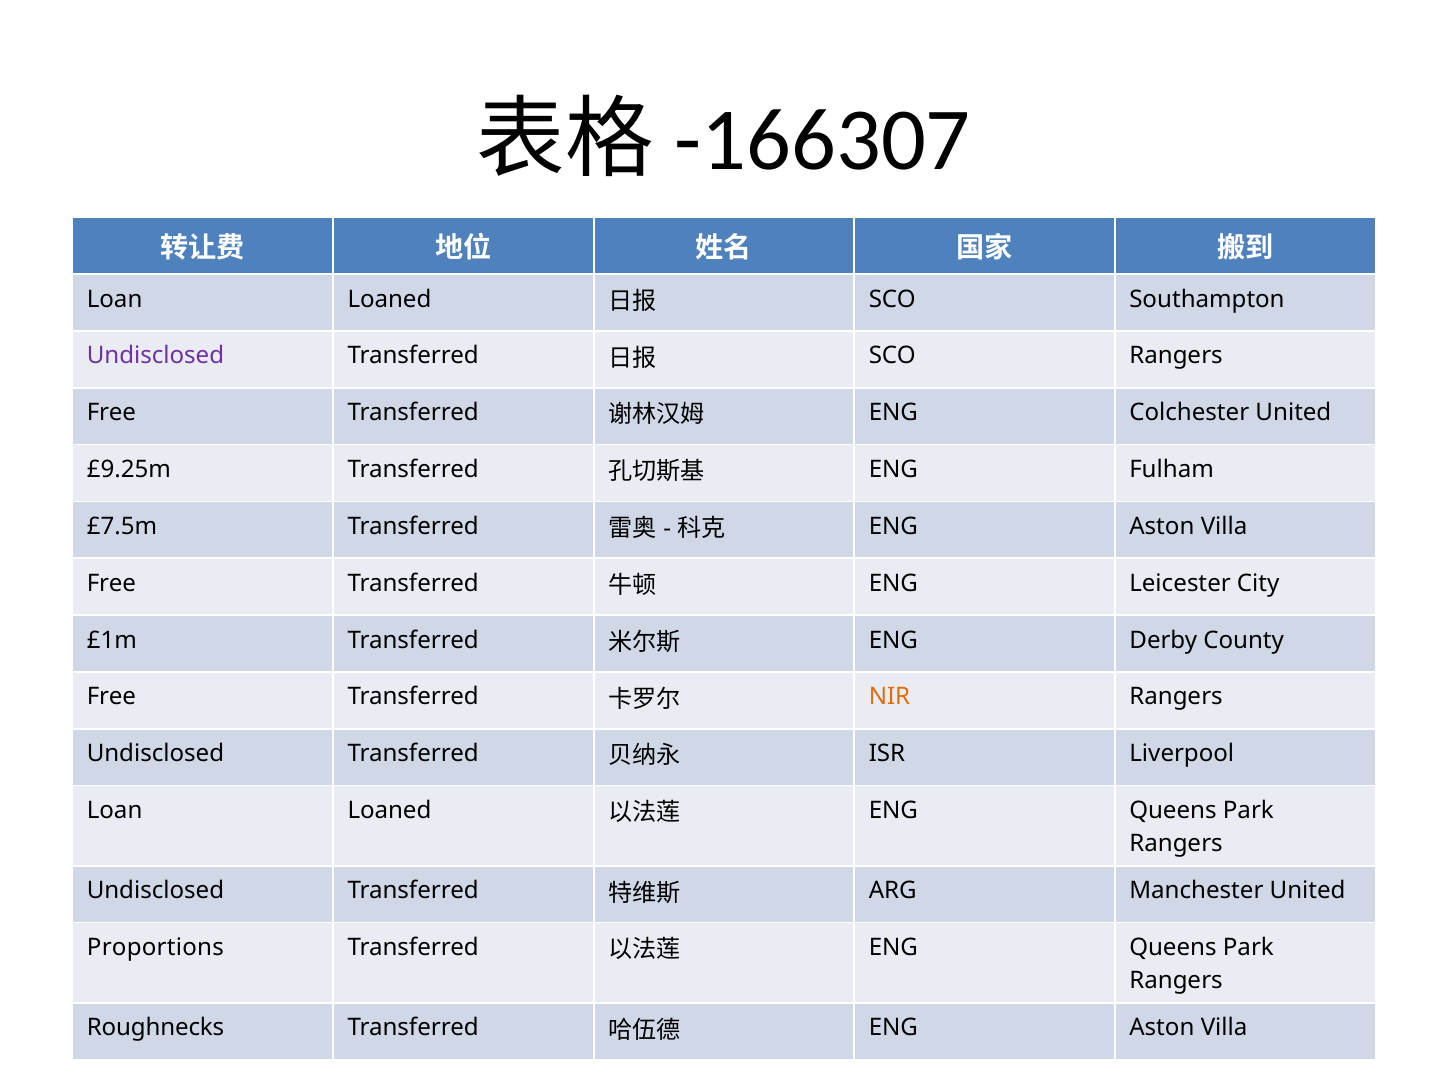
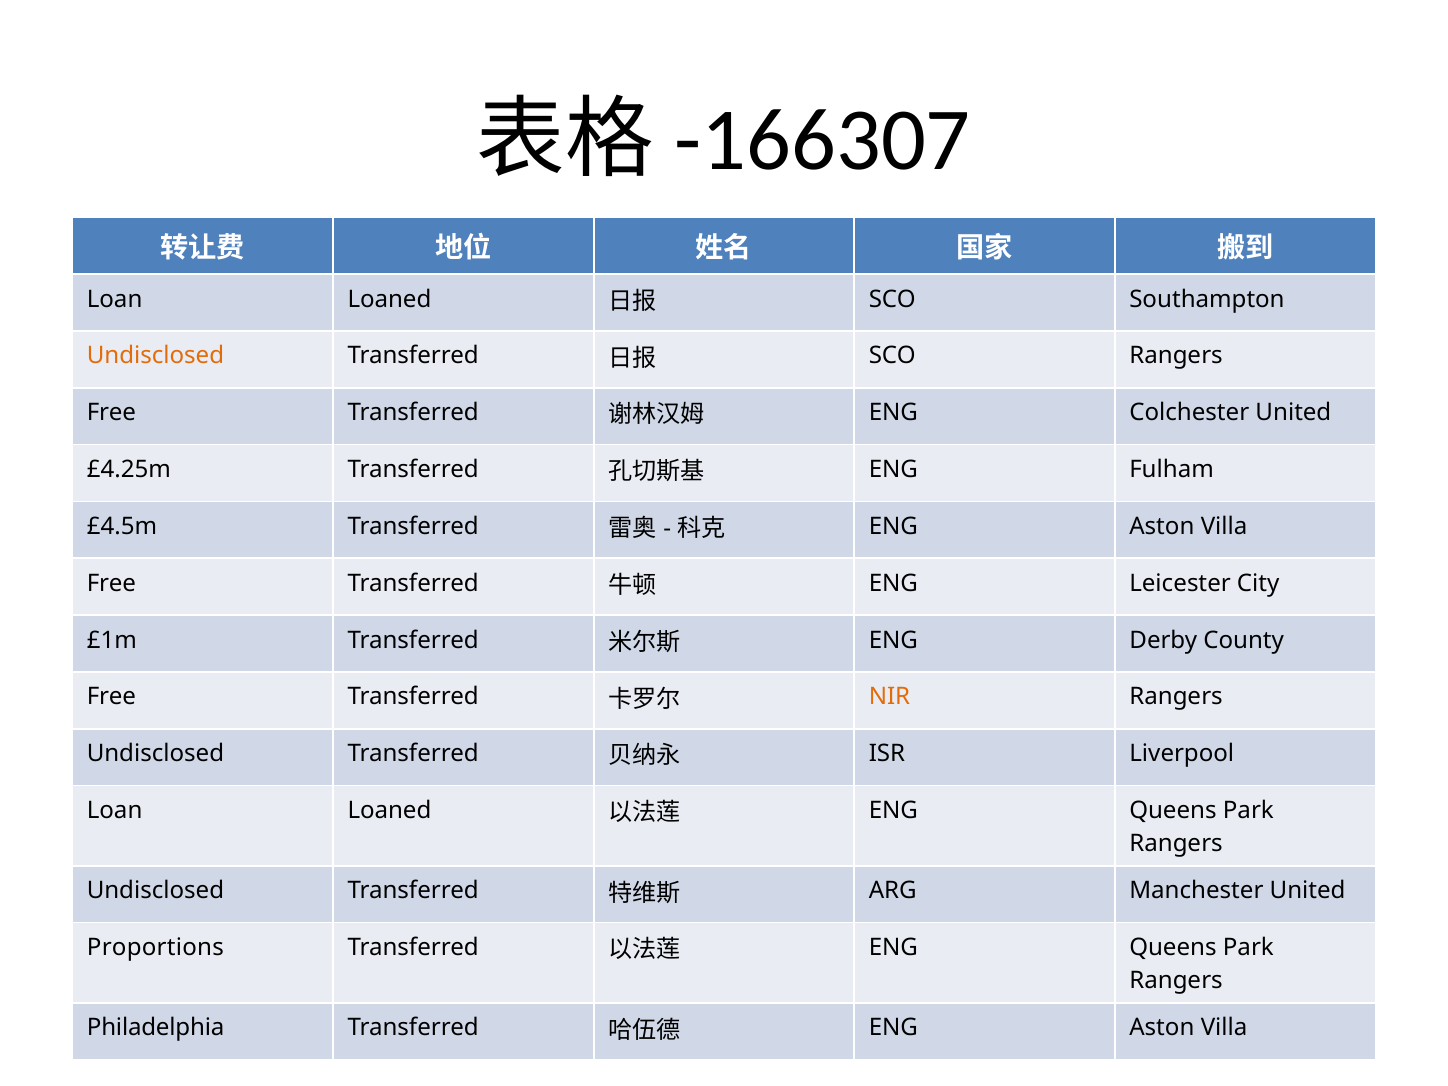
Undisclosed at (156, 356) colour: purple -> orange
£9.25m: £9.25m -> £4.25m
£7.5m: £7.5m -> £4.5m
Roughnecks: Roughnecks -> Philadelphia
